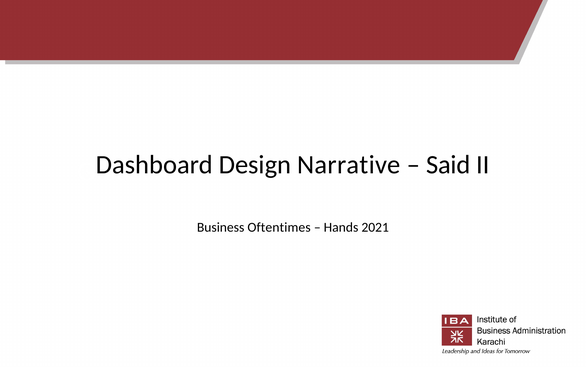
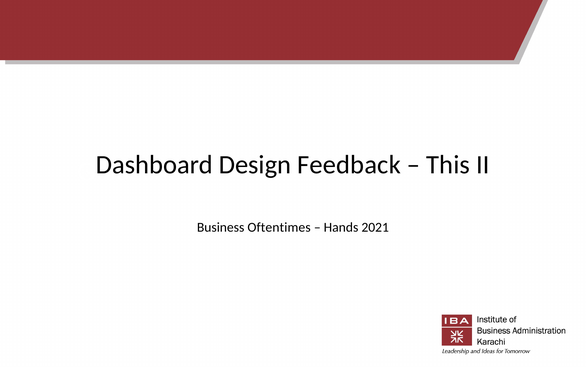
Narrative: Narrative -> Feedback
Said: Said -> This
